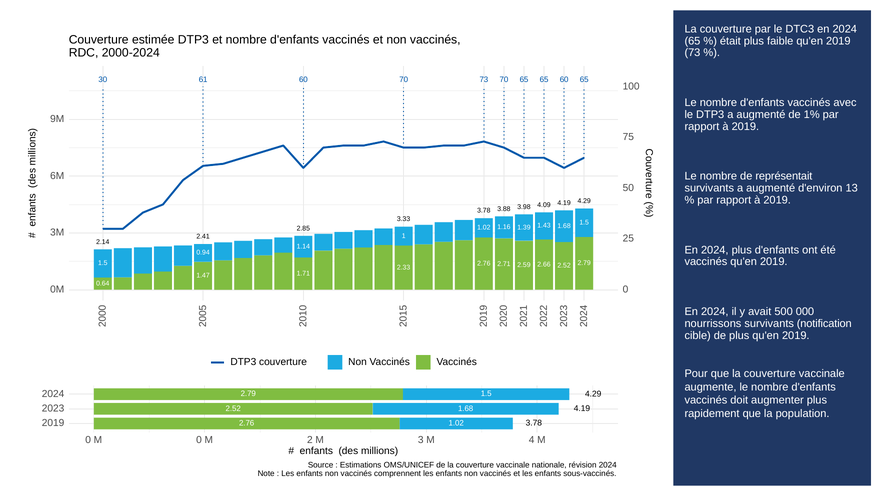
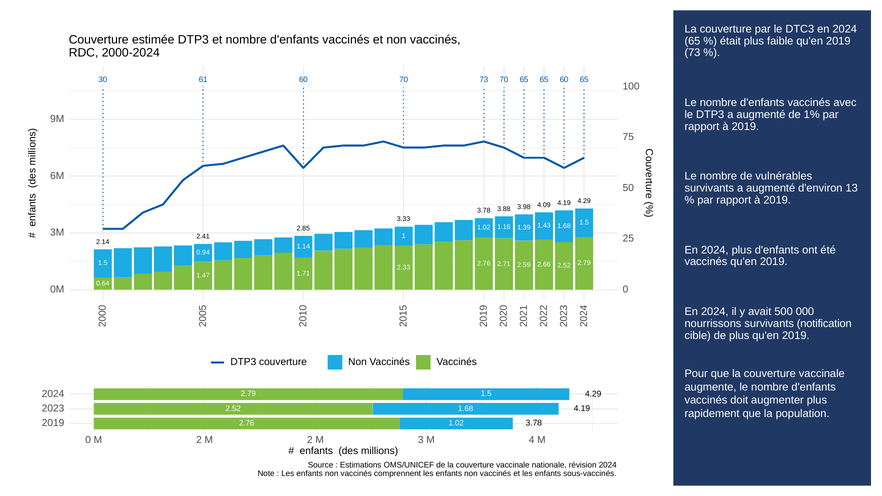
représentait: représentait -> vulnérables
0 M 0: 0 -> 2
